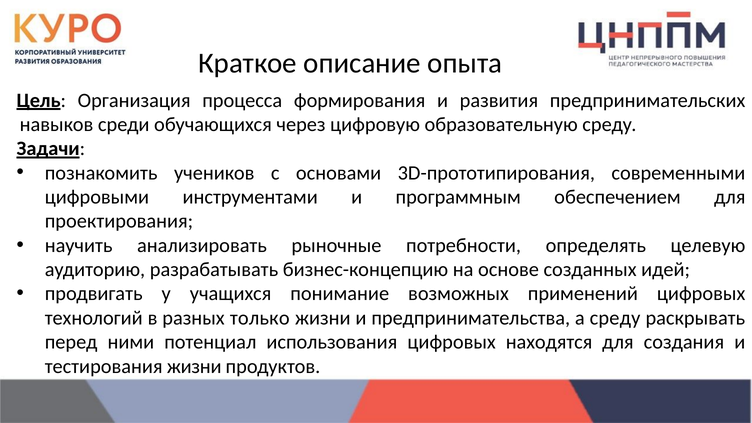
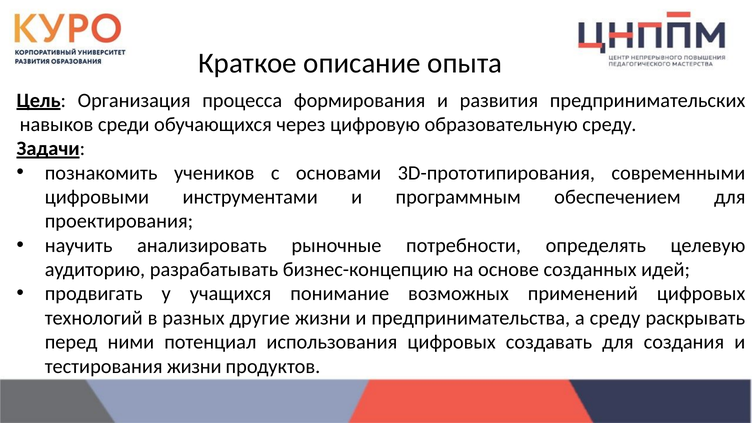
только: только -> другие
находятся: находятся -> создавать
